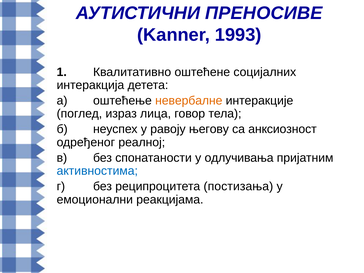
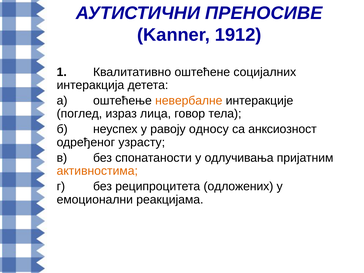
1993: 1993 -> 1912
његову: његову -> односу
реалној: реалној -> узрасту
активностима colour: blue -> orange
постизања: постизања -> одложених
